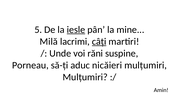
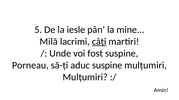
iesle underline: present -> none
răni: răni -> fost
aduc nicăieri: nicăieri -> suspine
